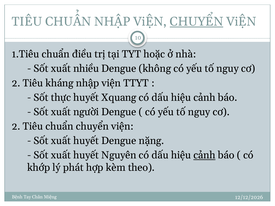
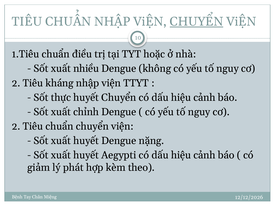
huyết Xquang: Xquang -> Chuyển
người: người -> chỉnh
Nguyên: Nguyên -> Aegypti
cảnh at (204, 155) underline: present -> none
khớp: khớp -> giảm
